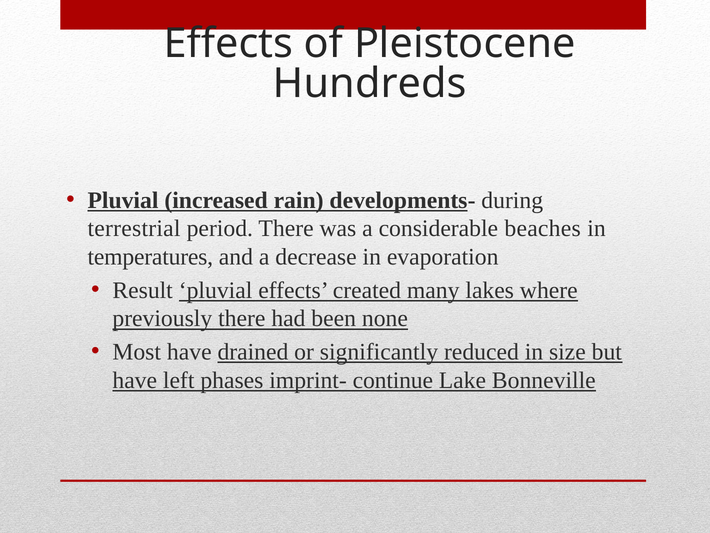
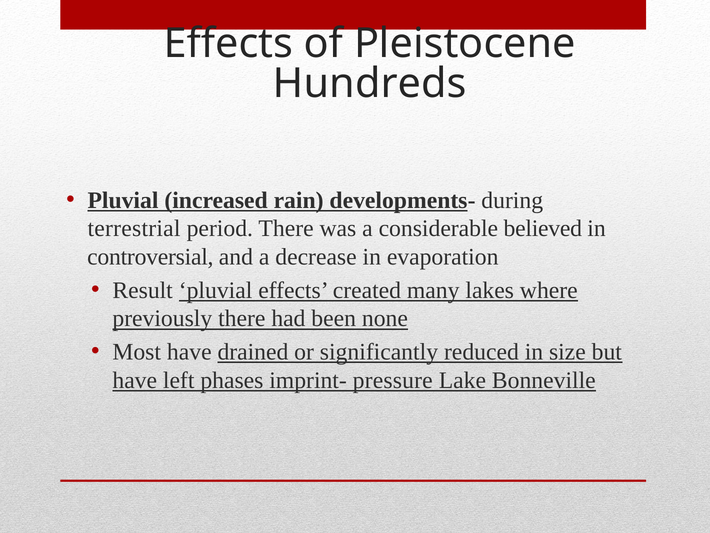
beaches: beaches -> believed
temperatures: temperatures -> controversial
continue: continue -> pressure
